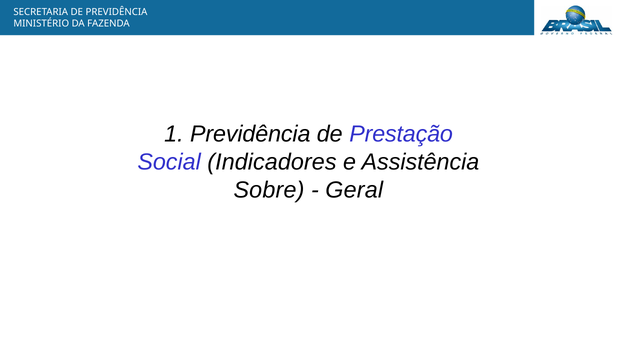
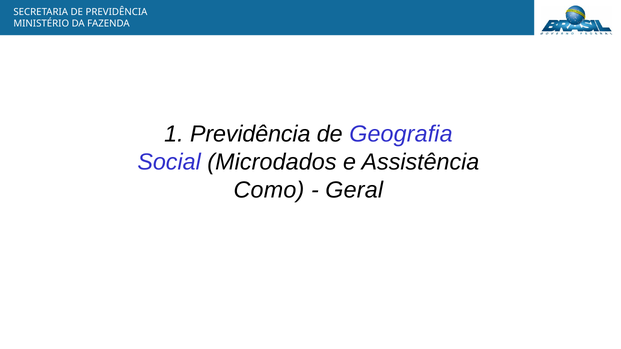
Prestação: Prestação -> Geografia
Indicadores: Indicadores -> Microdados
Sobre: Sobre -> Como
